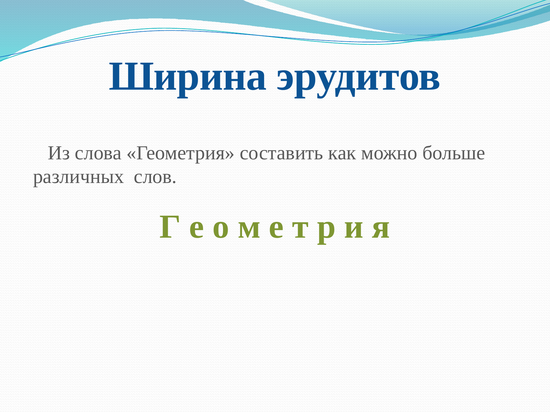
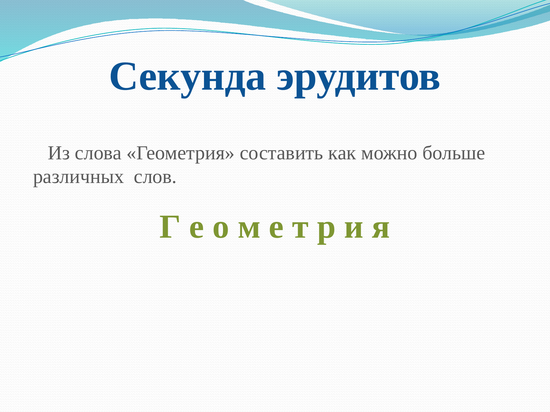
Ширина: Ширина -> Секунда
